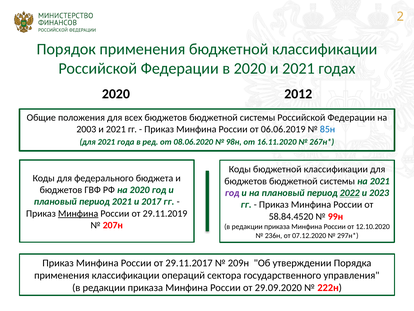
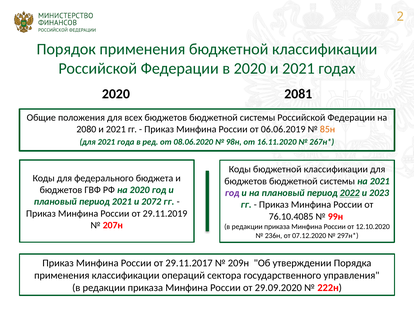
2012: 2012 -> 2081
2003: 2003 -> 2080
85н colour: blue -> orange
2017: 2017 -> 2072
Минфина at (78, 213) underline: present -> none
58.84.4520: 58.84.4520 -> 76.10.4085
